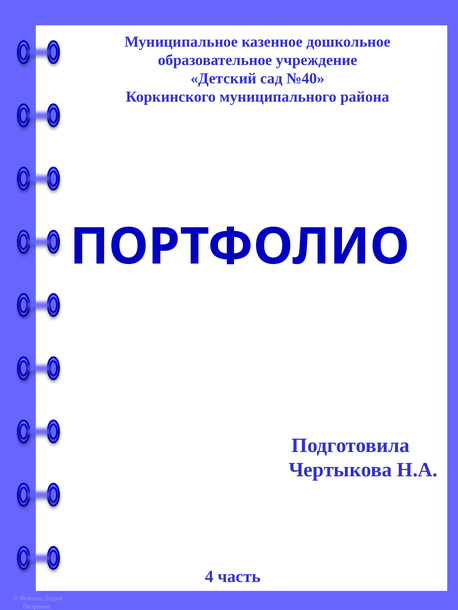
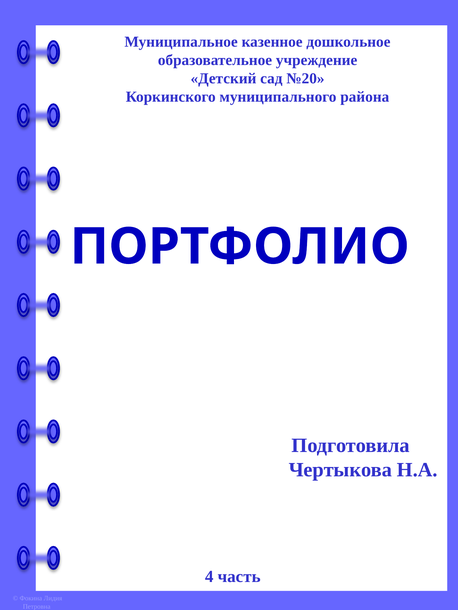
№40: №40 -> №20
